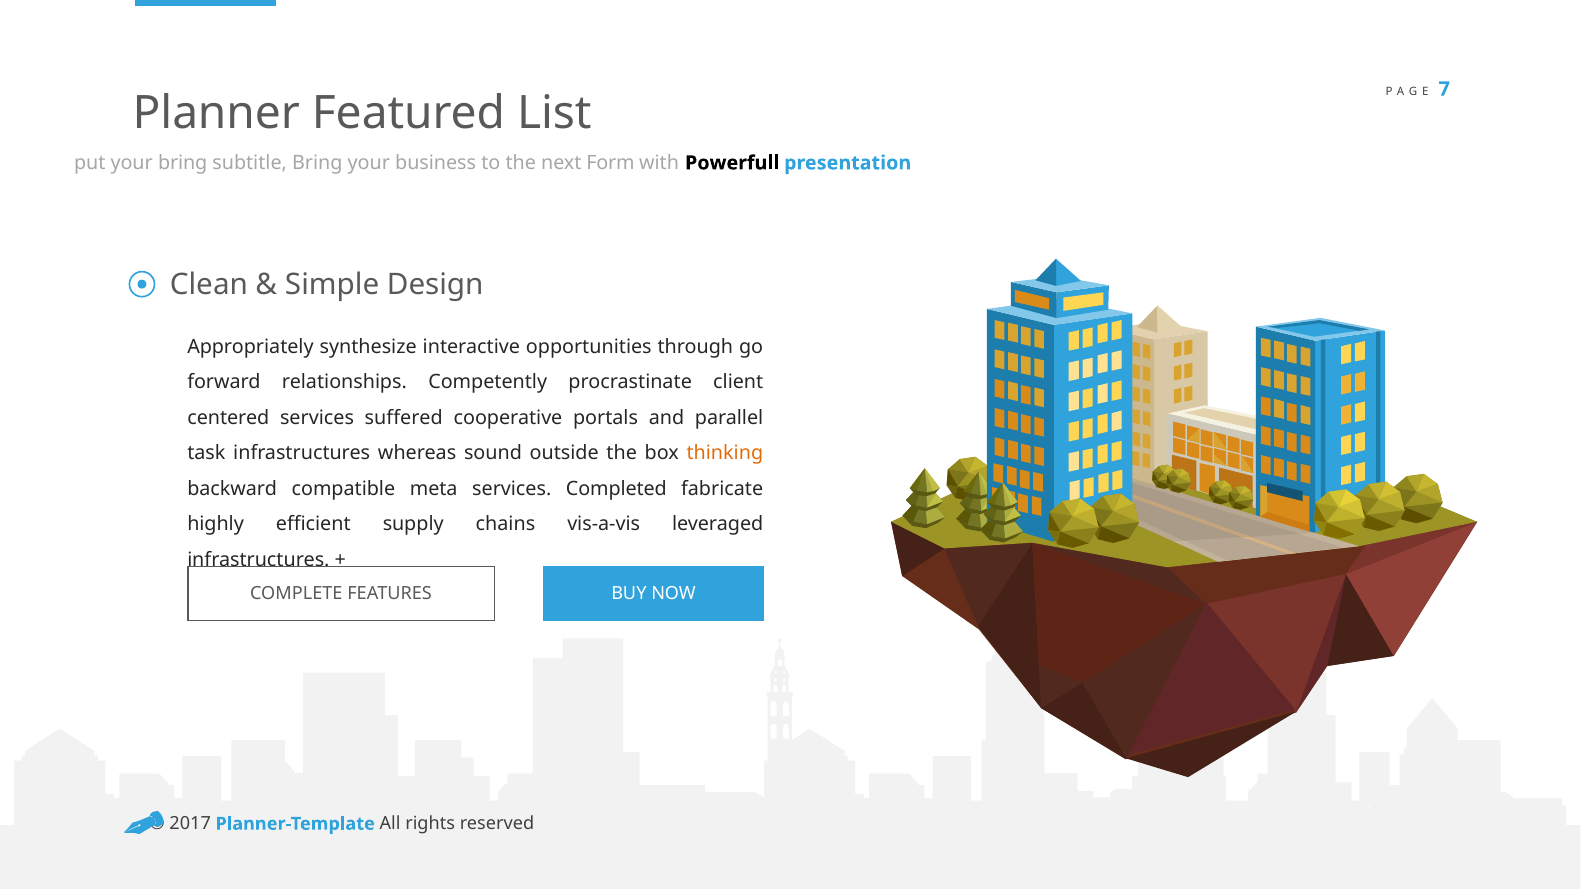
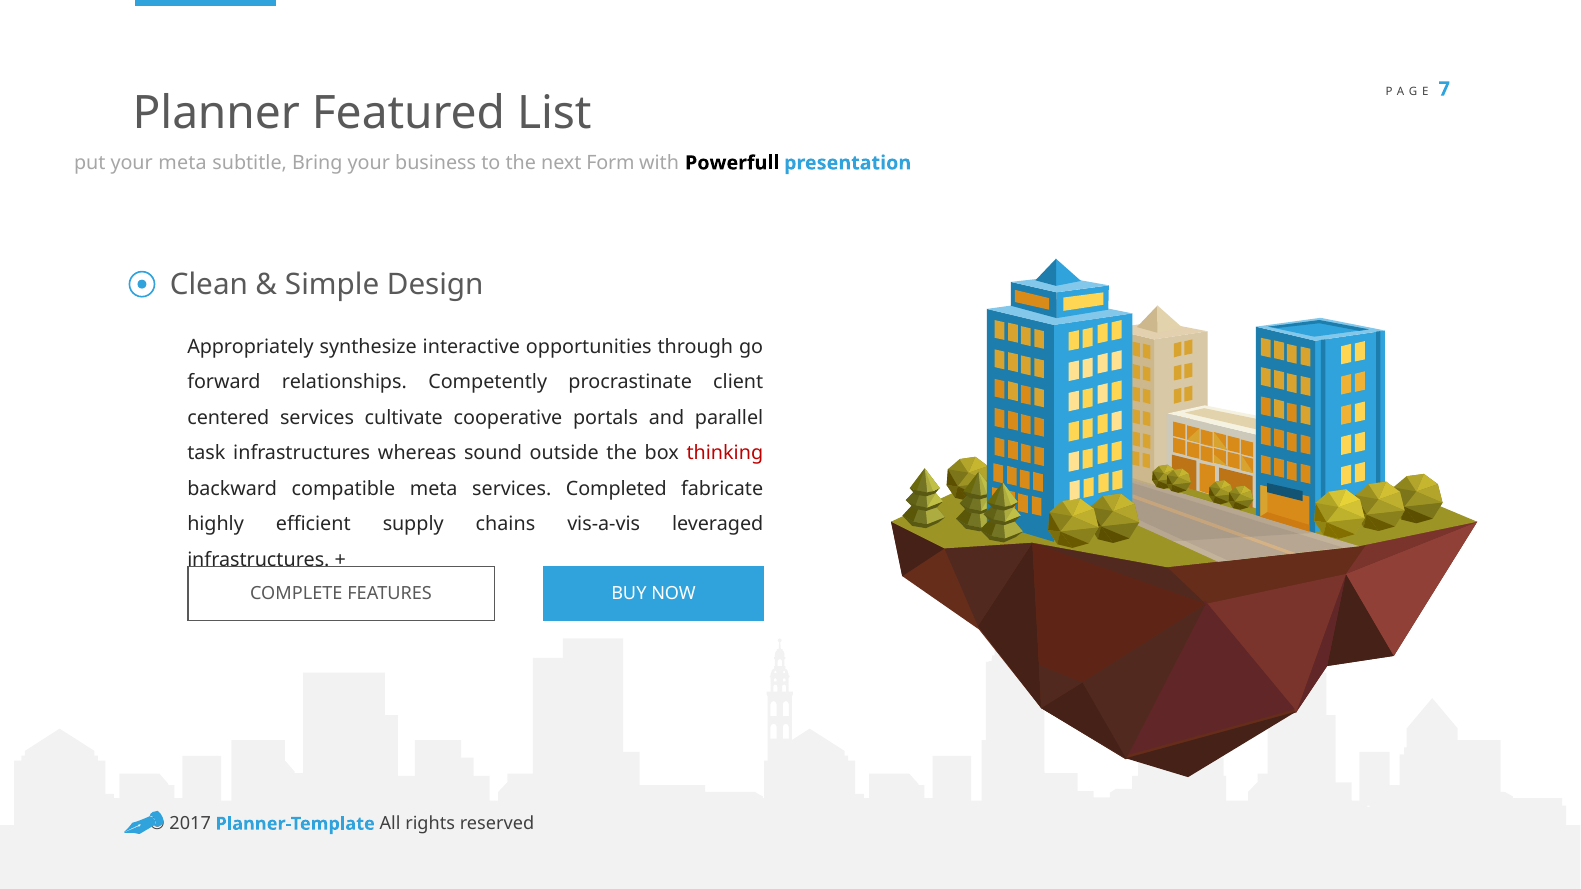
your bring: bring -> meta
suffered: suffered -> cultivate
thinking colour: orange -> red
